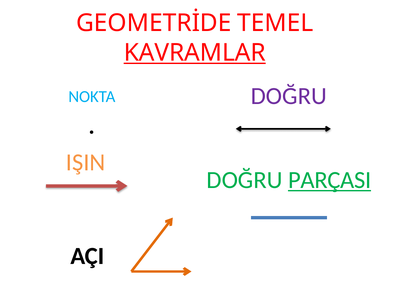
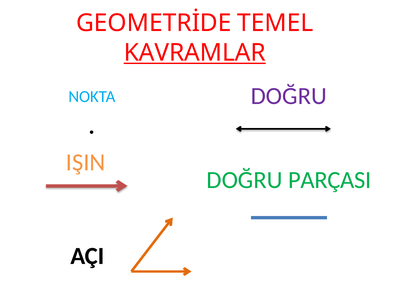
PARÇASI underline: present -> none
